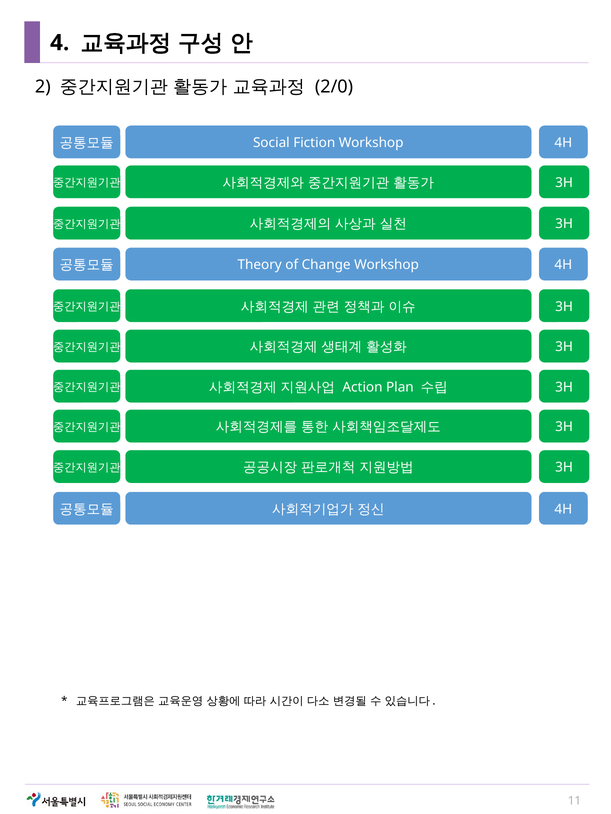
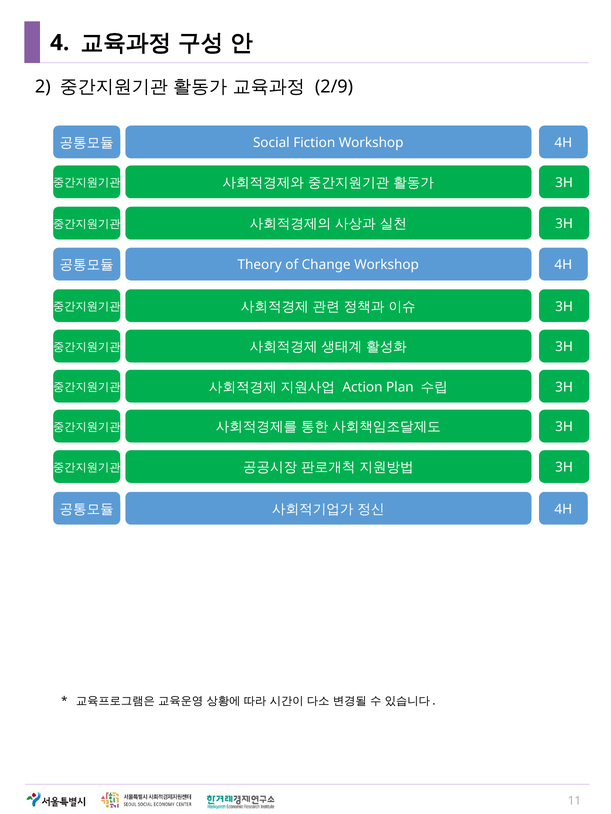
2/0: 2/0 -> 2/9
